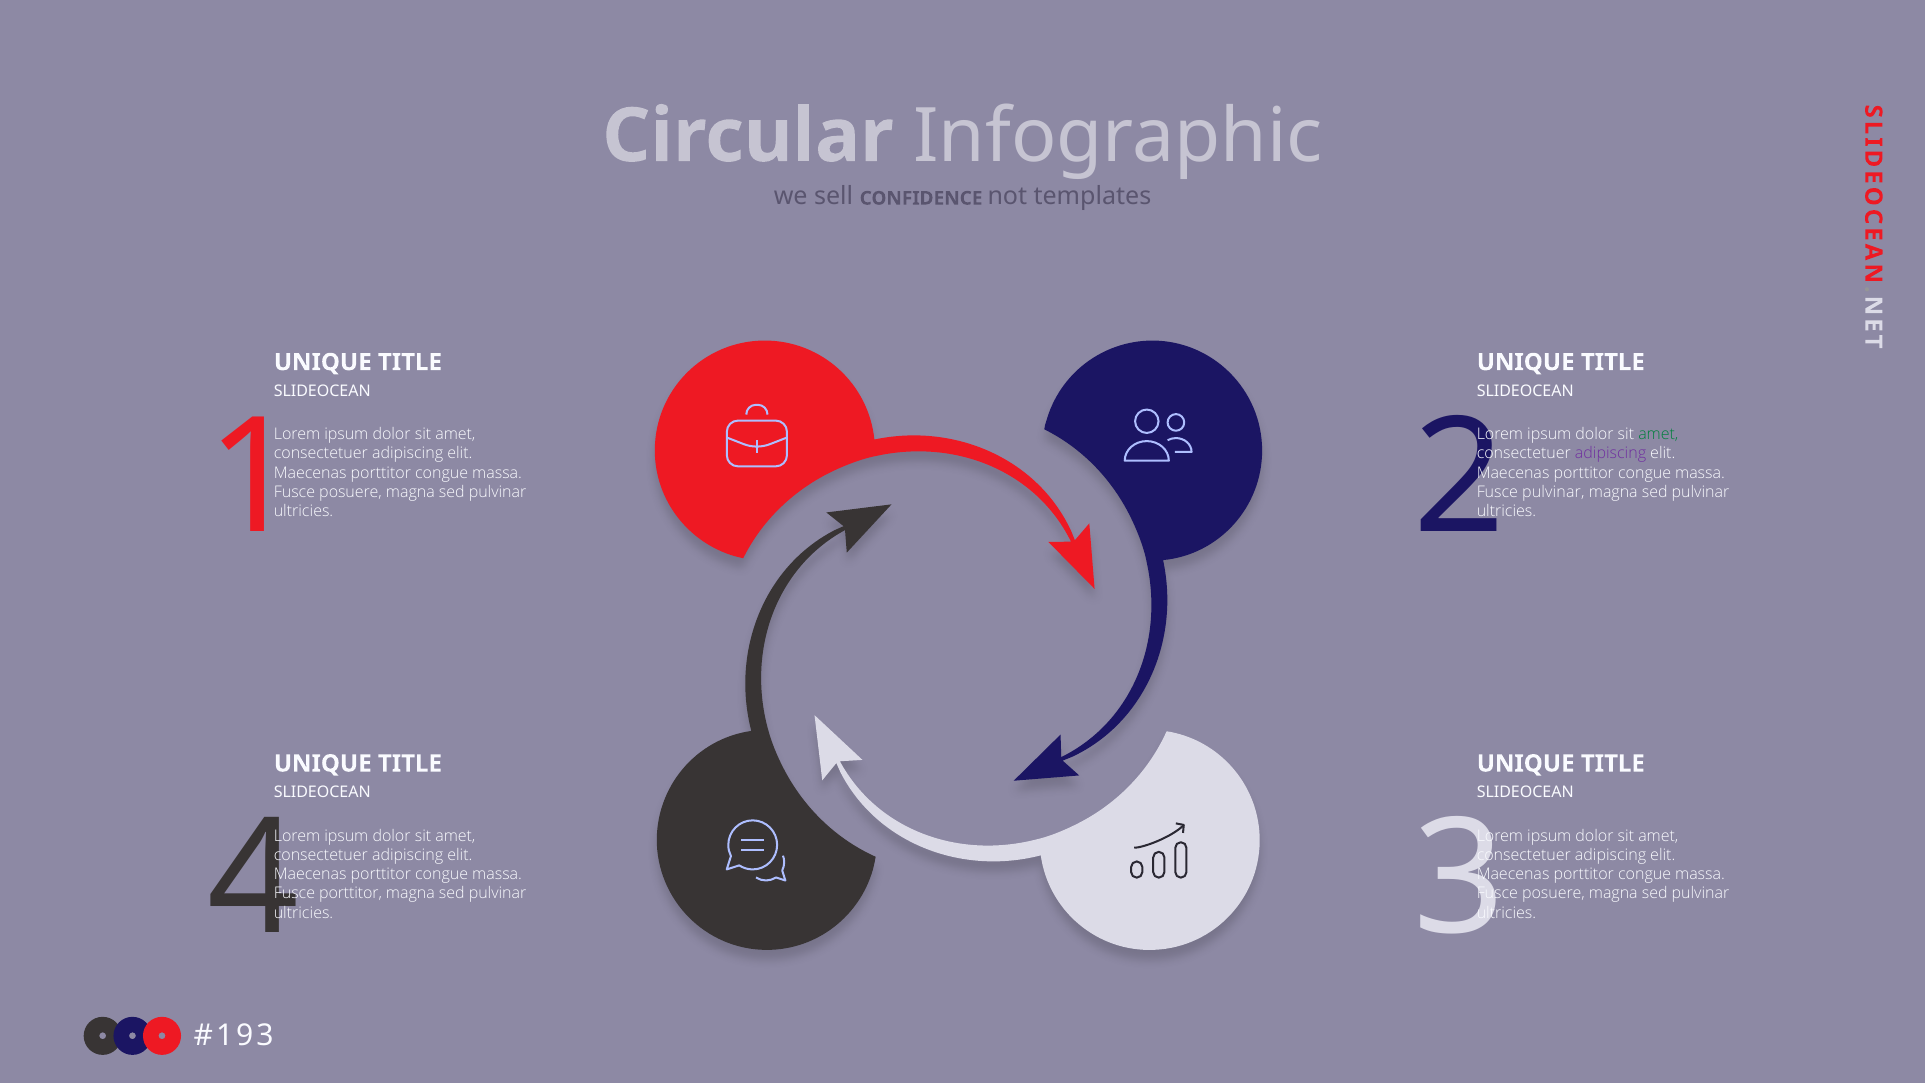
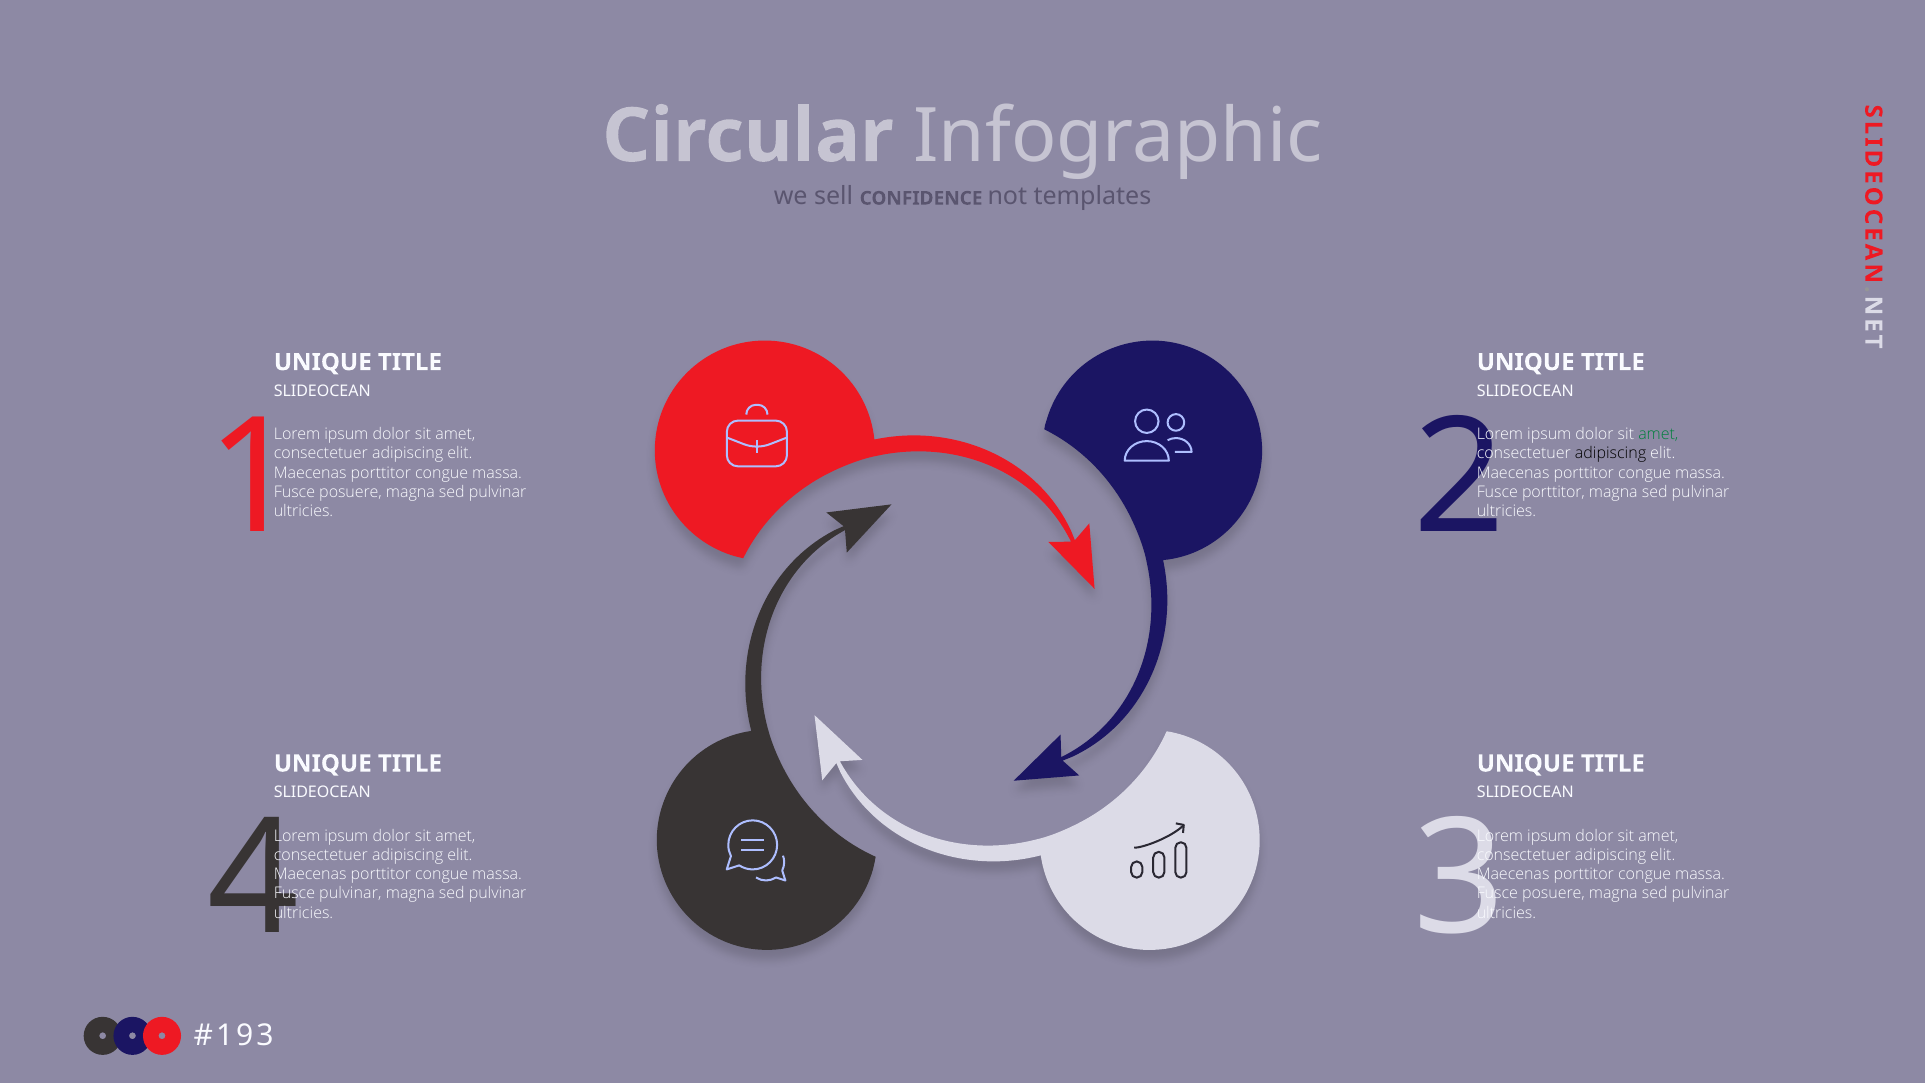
adipiscing at (1611, 454) colour: purple -> black
pulvinar at (1553, 492): pulvinar -> porttitor
porttitor at (351, 893): porttitor -> pulvinar
